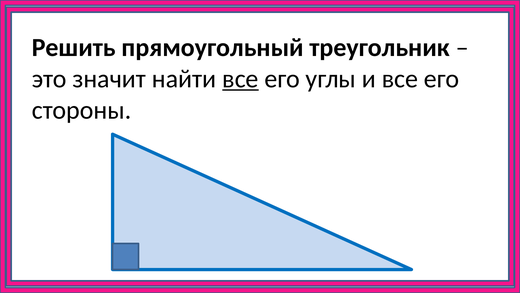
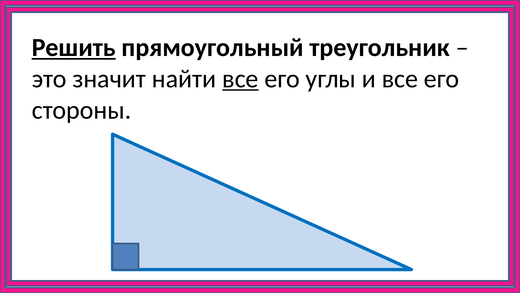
Решить underline: none -> present
